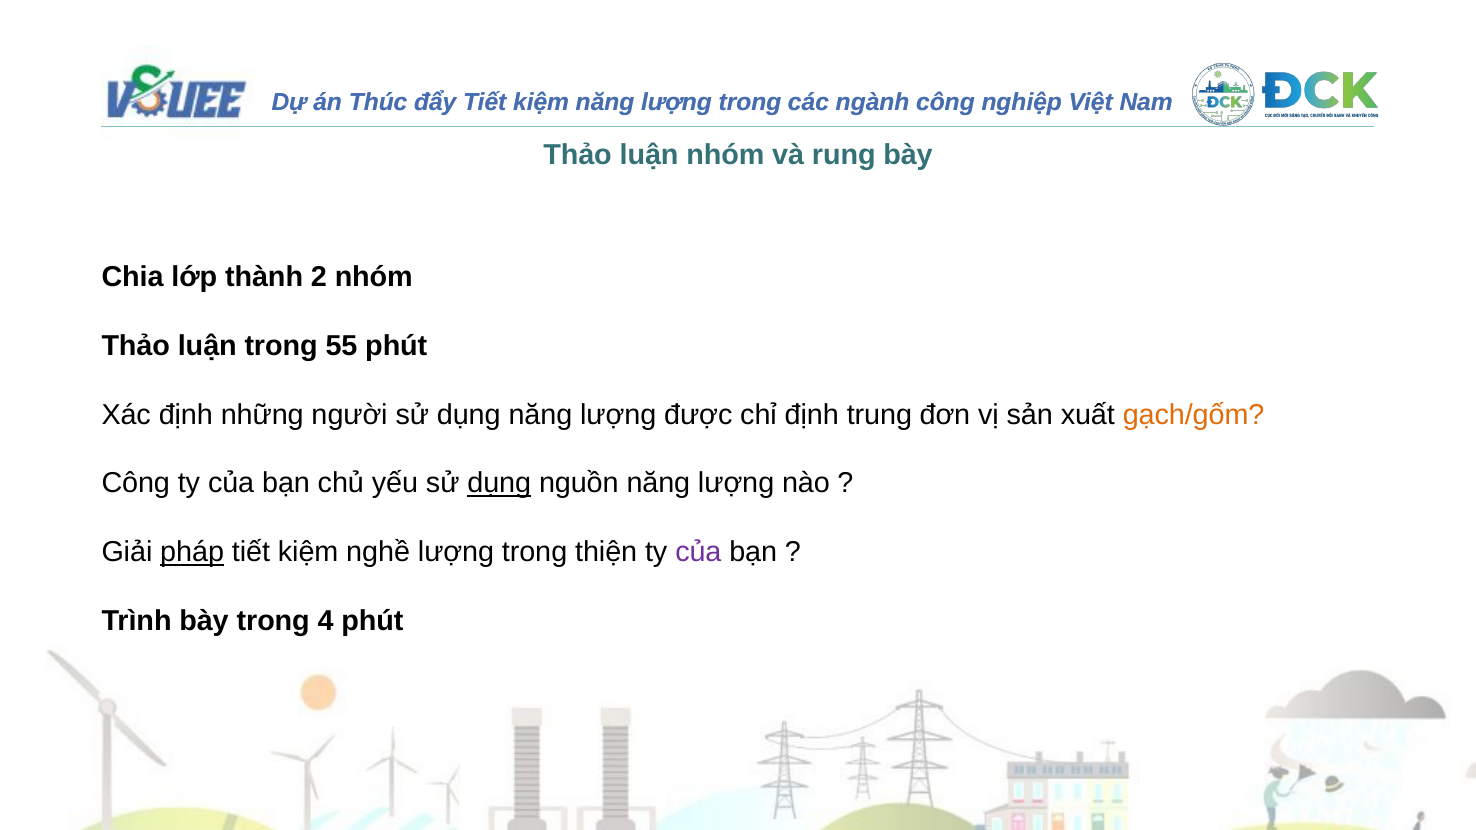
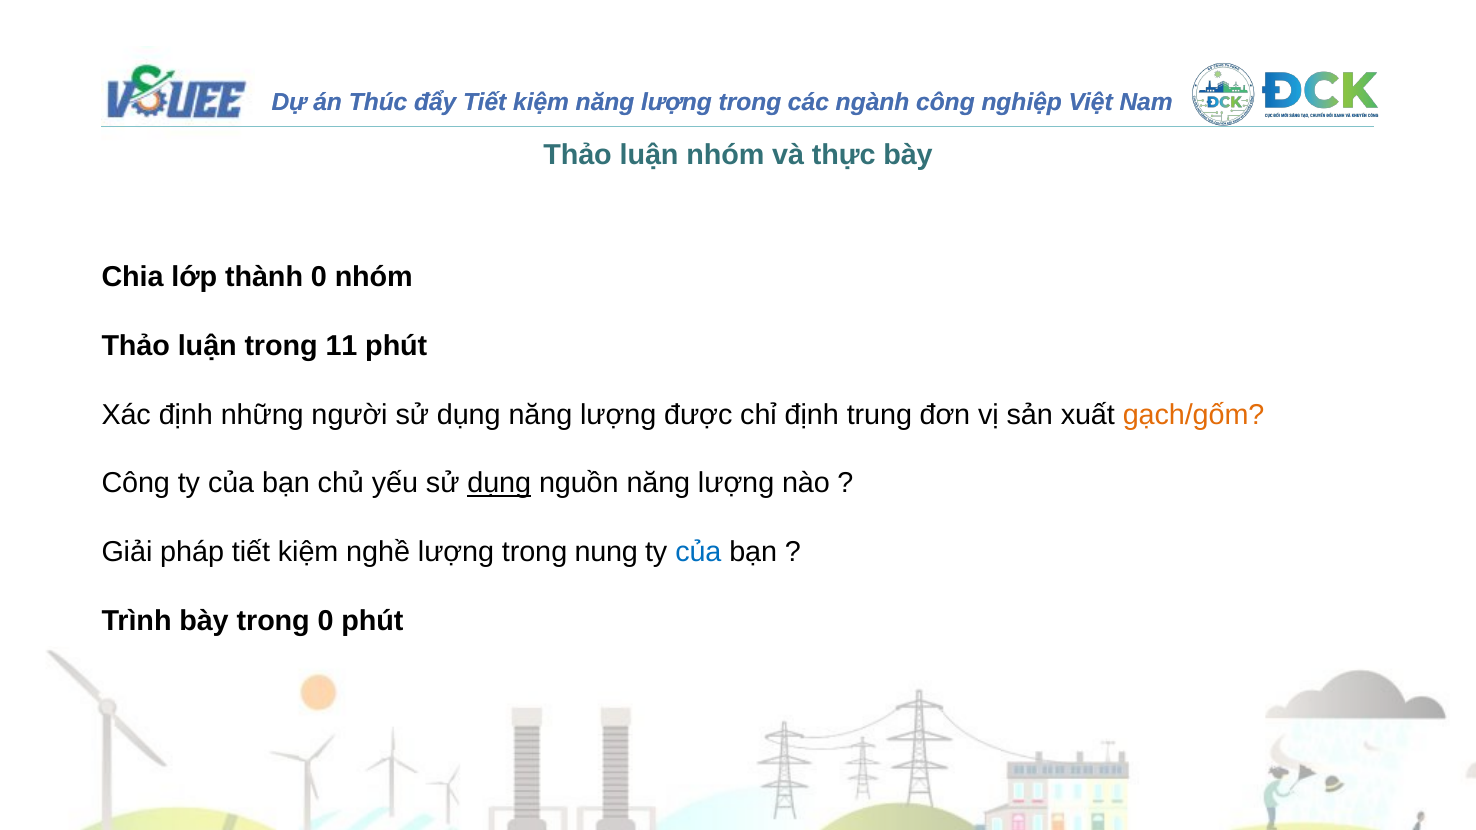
rung: rung -> thực
thành 2: 2 -> 0
55: 55 -> 11
pháp underline: present -> none
thiện: thiện -> nung
của at (698, 553) colour: purple -> blue
trong 4: 4 -> 0
